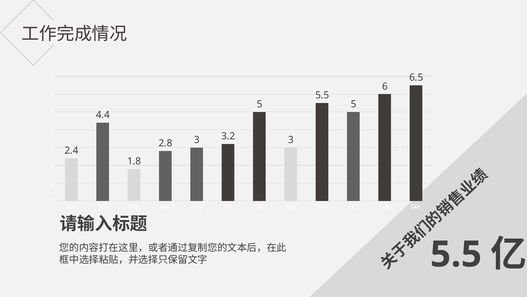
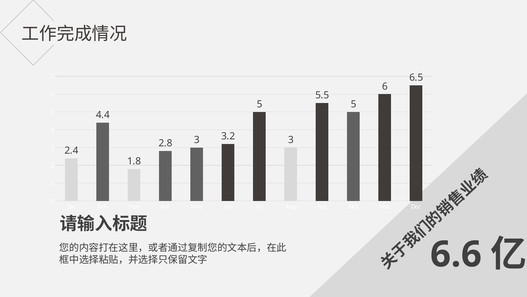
5.5 at (456, 254): 5.5 -> 6.6
